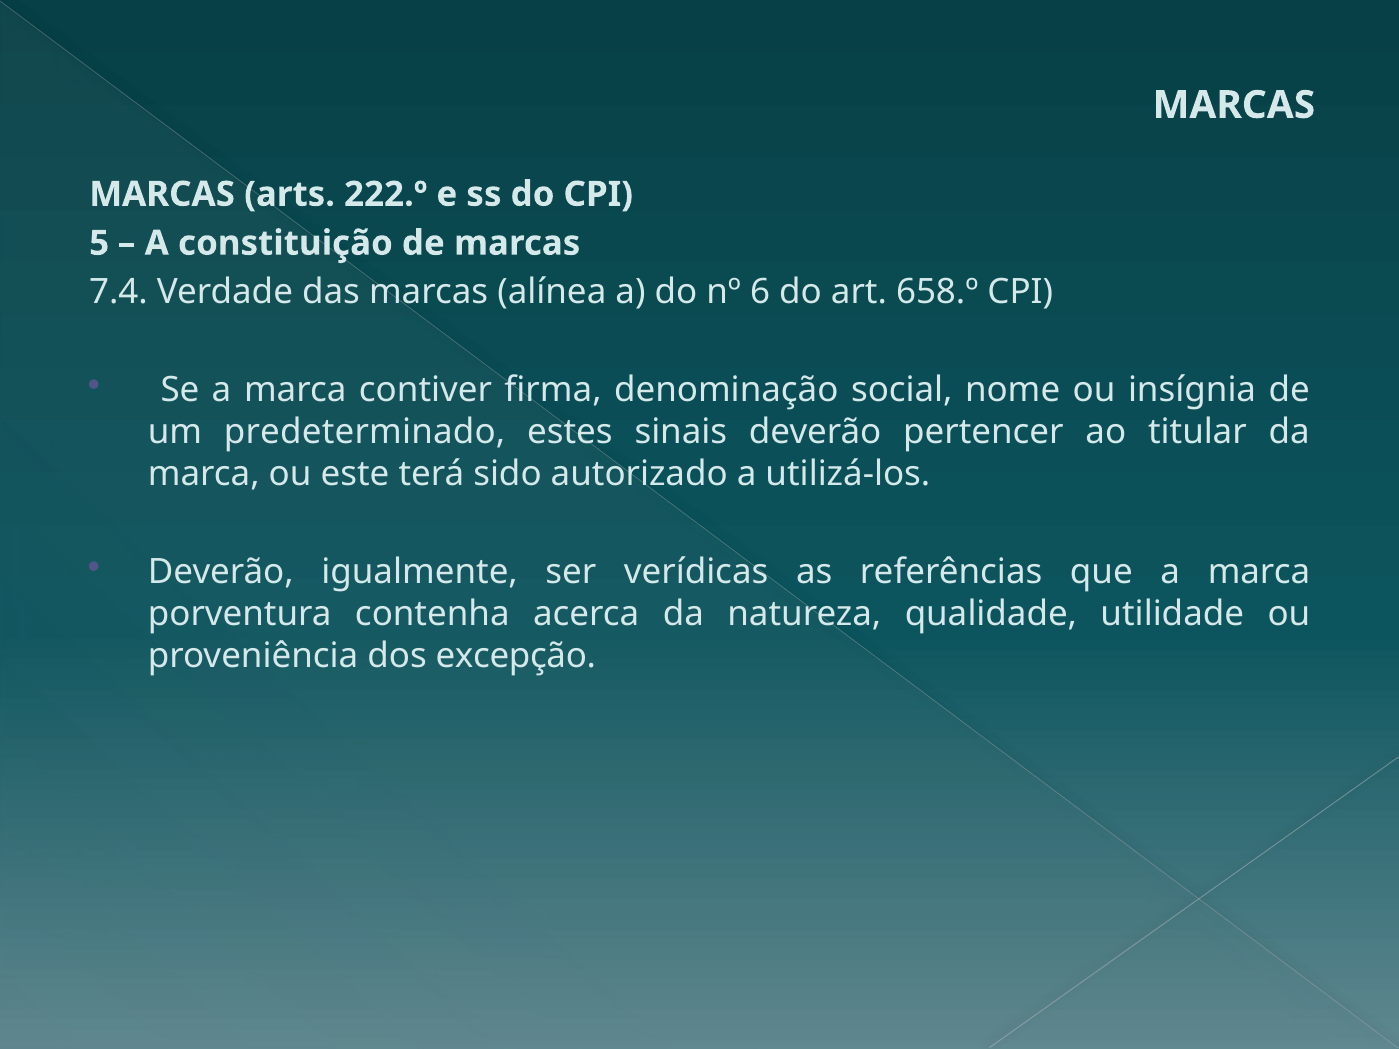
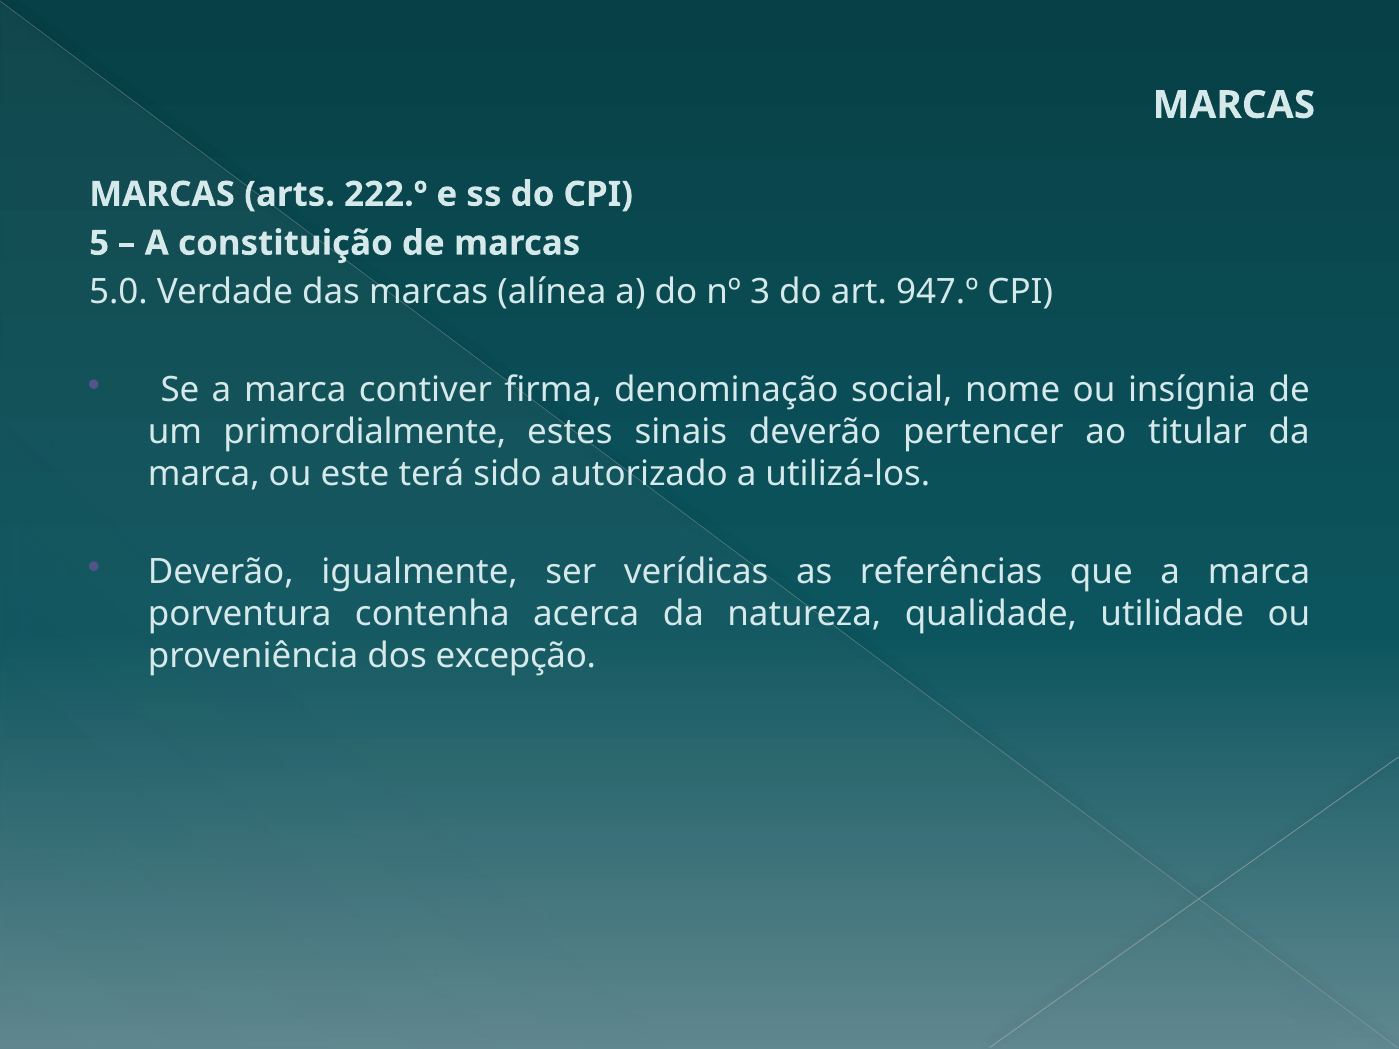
7.4: 7.4 -> 5.0
6: 6 -> 3
658.º: 658.º -> 947.º
predeterminado: predeterminado -> primordialmente
